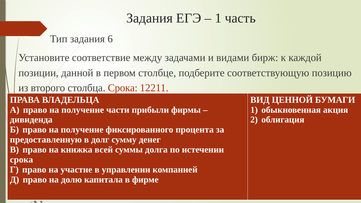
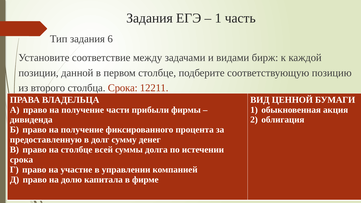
на книжка: книжка -> столбце
